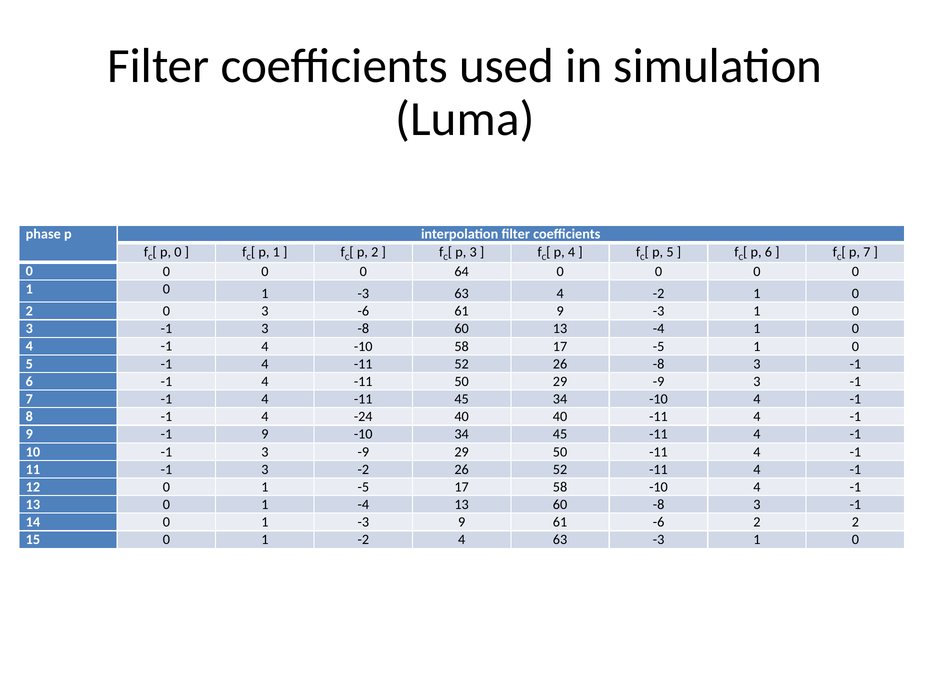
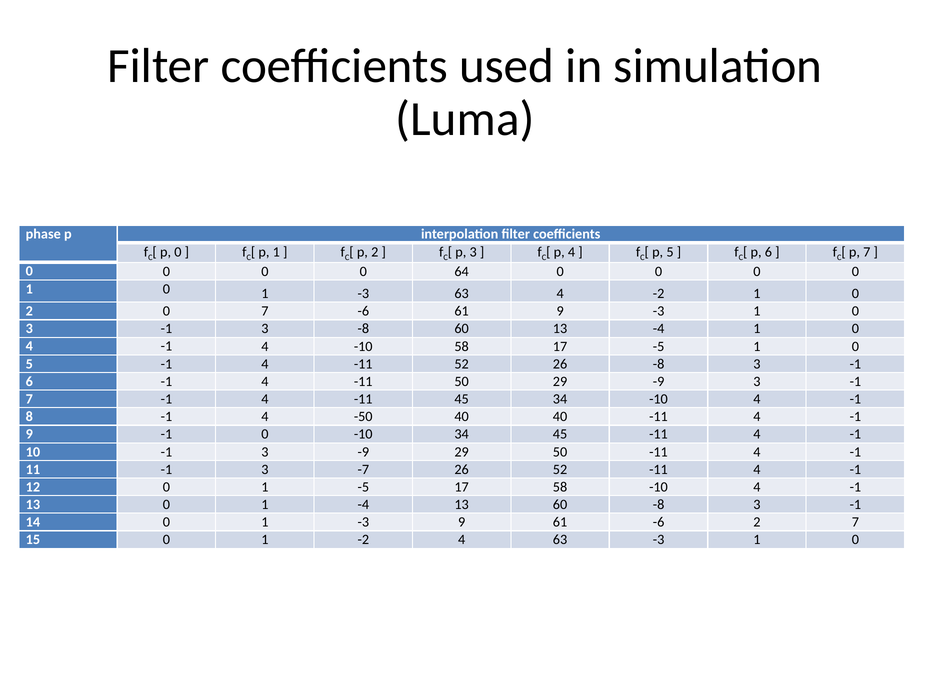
2 0 3: 3 -> 7
-24: -24 -> -50
9 -1 9: 9 -> 0
3 -2: -2 -> -7
2 2: 2 -> 7
